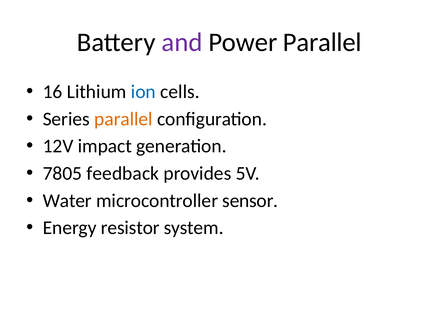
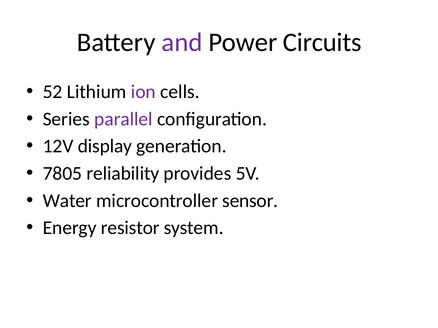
Power Parallel: Parallel -> Circuits
16: 16 -> 52
ion colour: blue -> purple
parallel at (123, 119) colour: orange -> purple
impact: impact -> display
feedback: feedback -> reliability
